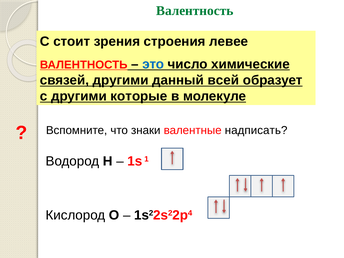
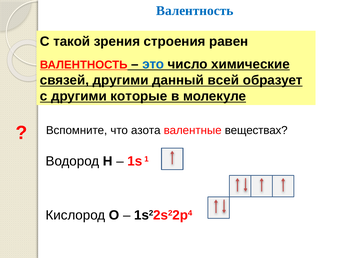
Валентность at (195, 11) colour: green -> blue
стоит: стоит -> такой
левее: левее -> равен
знаки: знаки -> азота
надписать: надписать -> веществах
